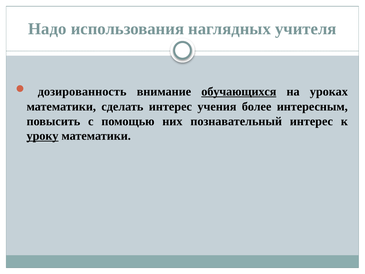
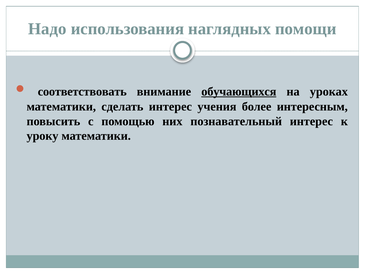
учителя: учителя -> помощи
дозированность: дозированность -> соответствовать
уроку underline: present -> none
